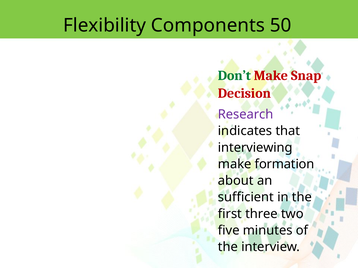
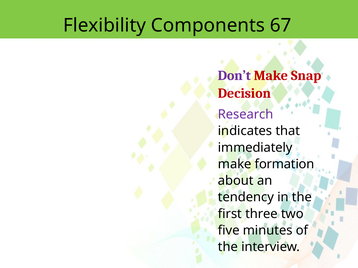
50: 50 -> 67
Don’t colour: green -> purple
interviewing: interviewing -> immediately
sufficient: sufficient -> tendency
